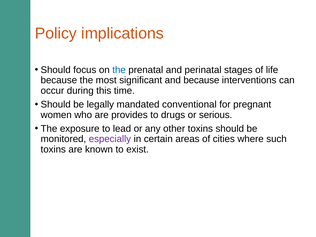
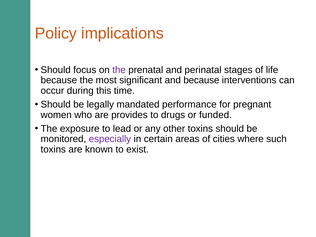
the at (119, 70) colour: blue -> purple
conventional: conventional -> performance
serious: serious -> funded
